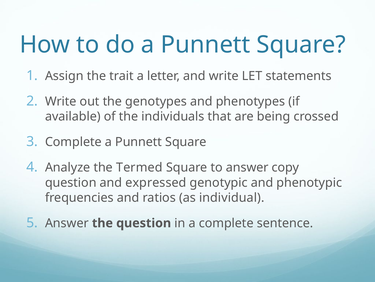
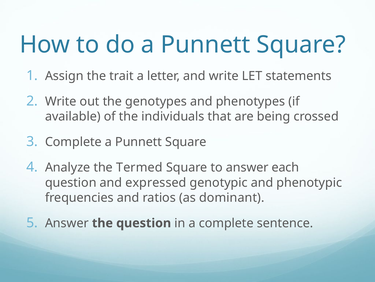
copy: copy -> each
individual: individual -> dominant
